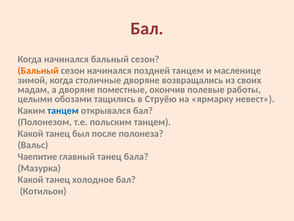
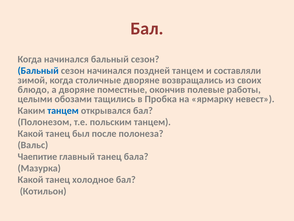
Бальный at (38, 71) colour: orange -> blue
масленице: масленице -> составляли
мадам: мадам -> блюдо
Струёю: Струёю -> Пробка
